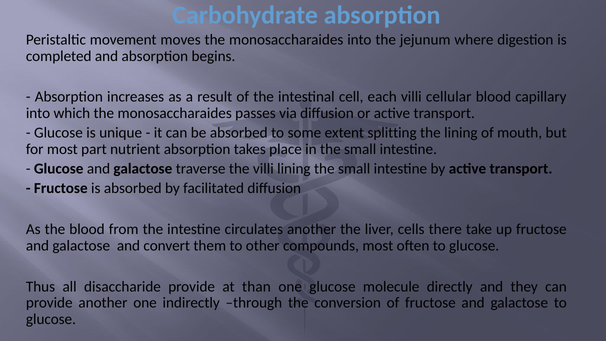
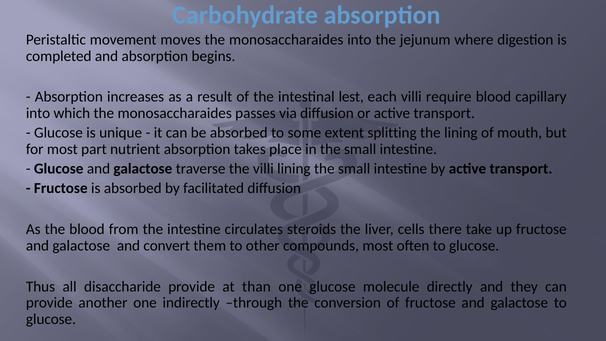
cell: cell -> lest
cellular: cellular -> require
circulates another: another -> steroids
